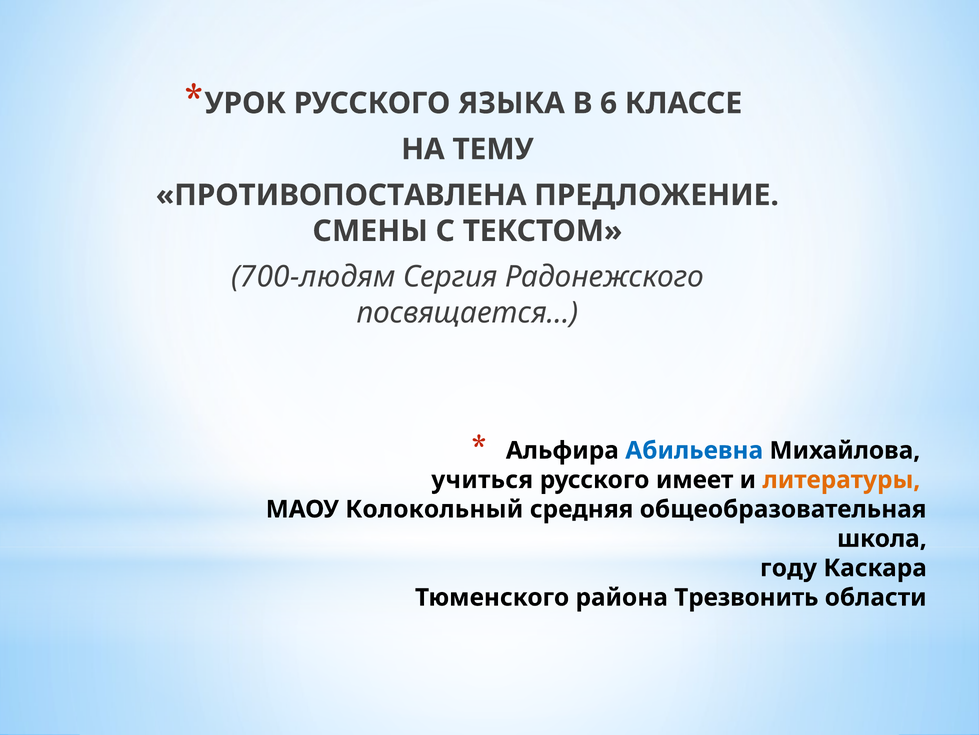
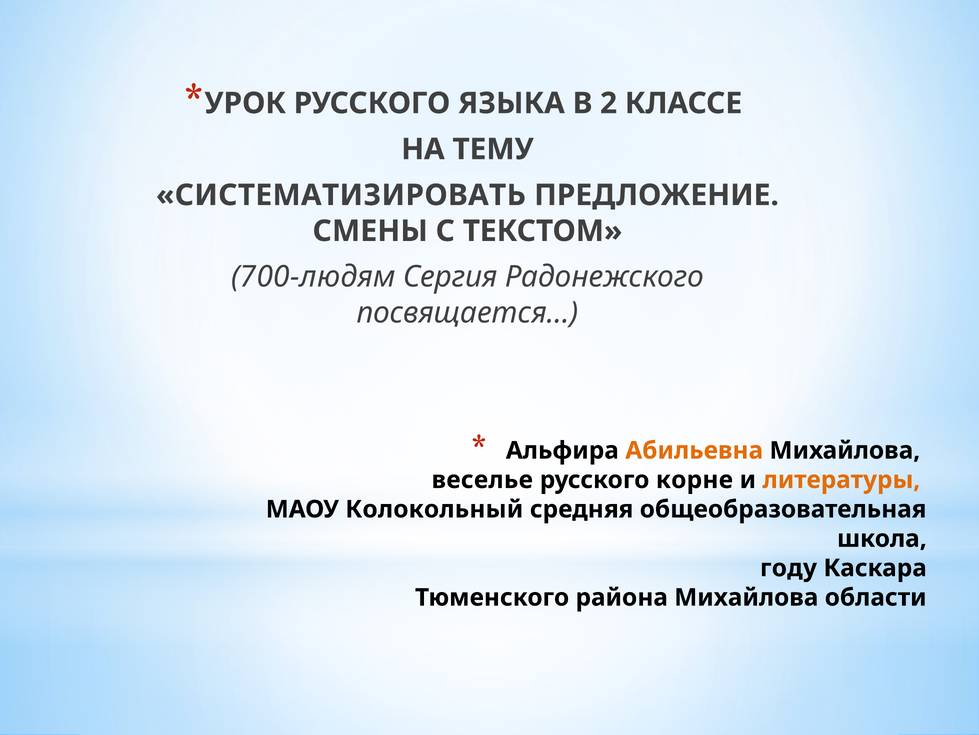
6: 6 -> 2
ПРОТИВОПОСТАВЛЕНА: ПРОТИВОПОСТАВЛЕНА -> СИСТЕМАТИЗИРОВАТЬ
Абильевна colour: blue -> orange
учиться: учиться -> веселье
имеет: имеет -> корне
района Трезвонить: Трезвонить -> Михайлова
